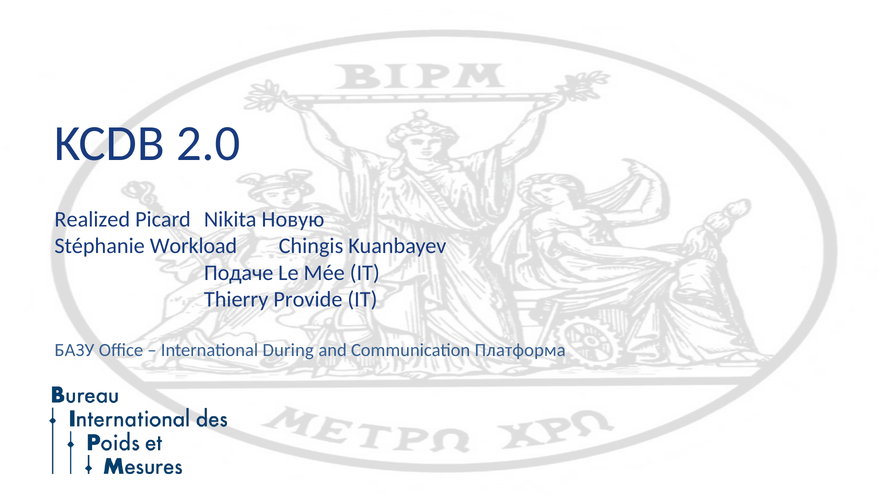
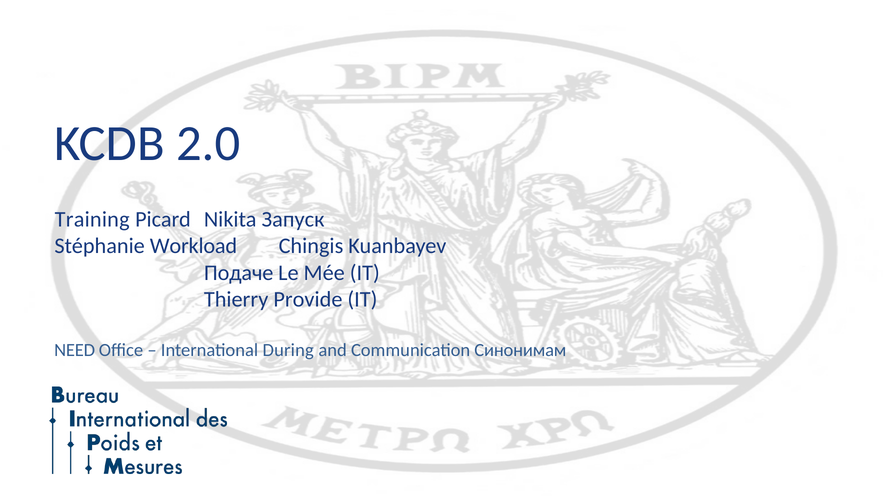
Realized: Realized -> Training
Новую: Новую -> Запуск
БАЗУ: БАЗУ -> NEED
Платформа: Платформа -> Синонимам
